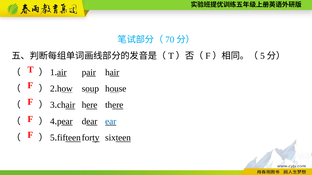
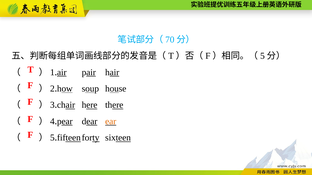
ear colour: blue -> orange
